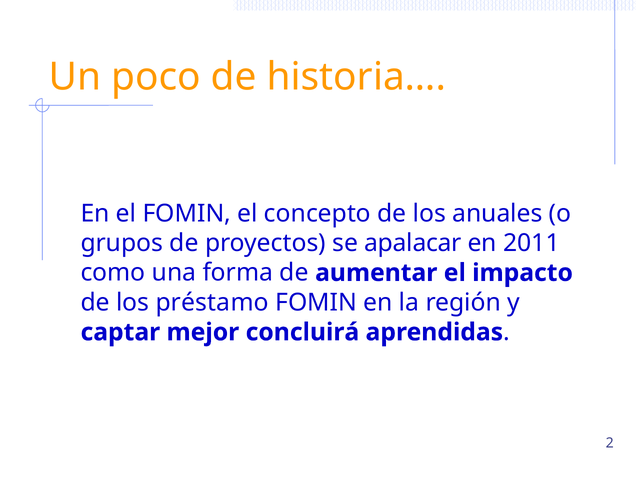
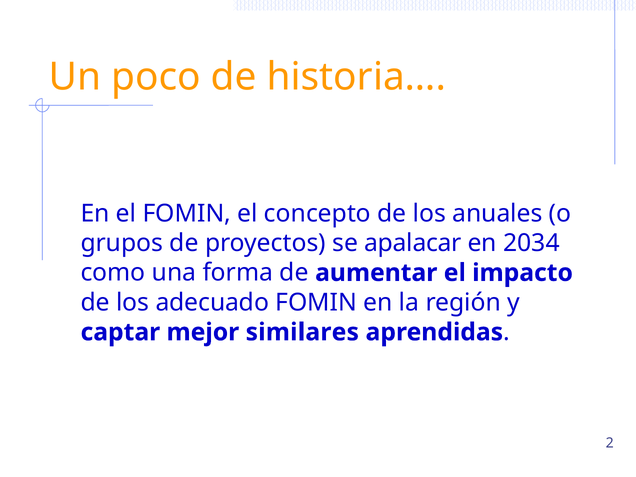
2011: 2011 -> 2034
préstamo: préstamo -> adecuado
concluirá: concluirá -> similares
